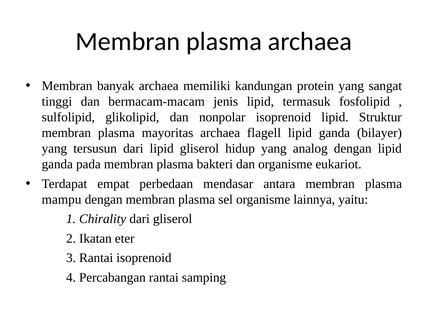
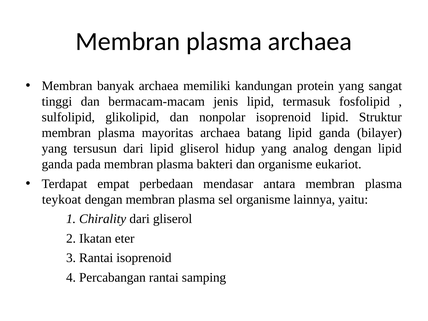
flagell: flagell -> batang
mampu: mampu -> teykoat
